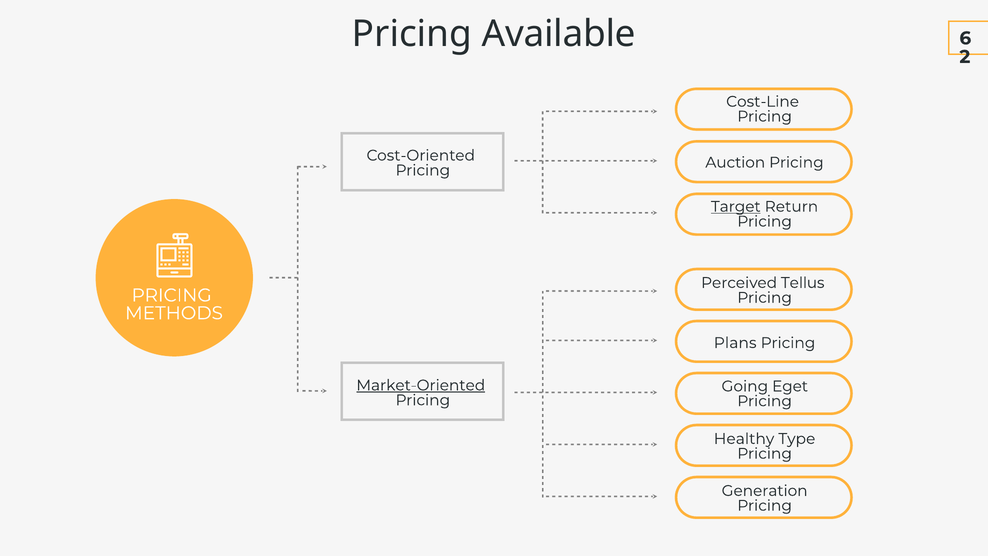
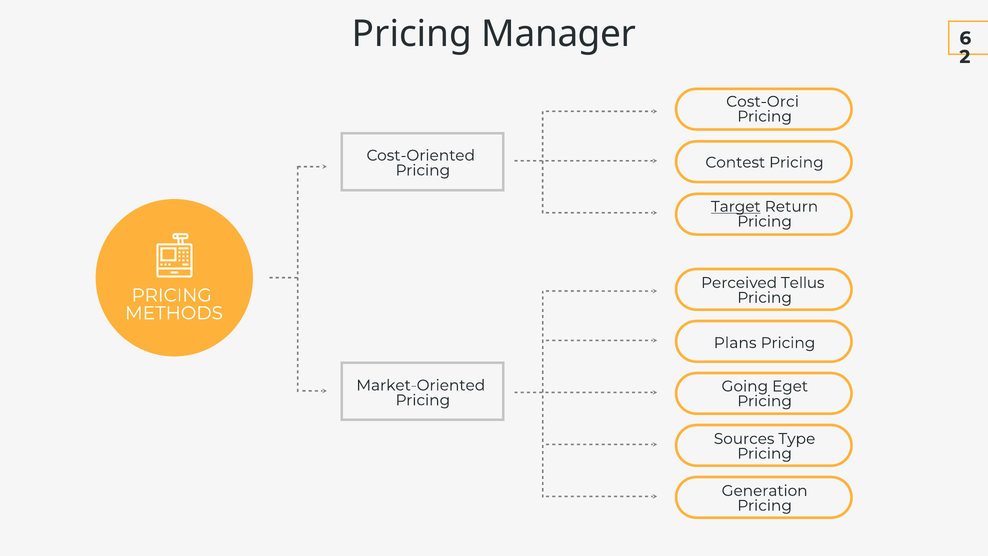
Available: Available -> Manager
Cost-Line: Cost-Line -> Cost-Orci
Auction: Auction -> Contest
Market-Oriented underline: present -> none
Healthy: Healthy -> Sources
